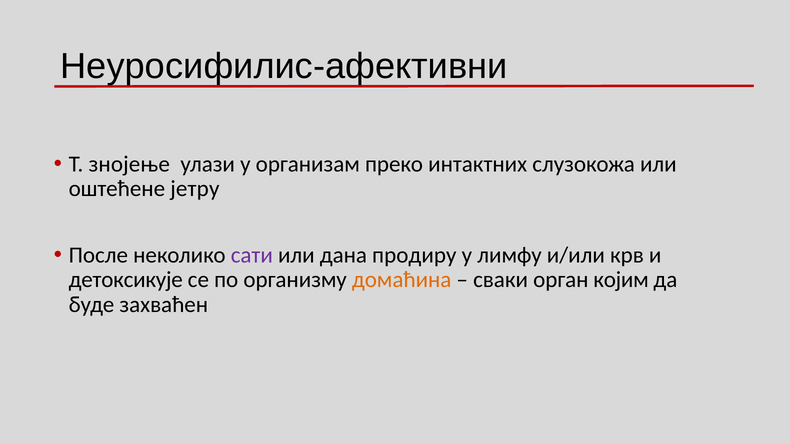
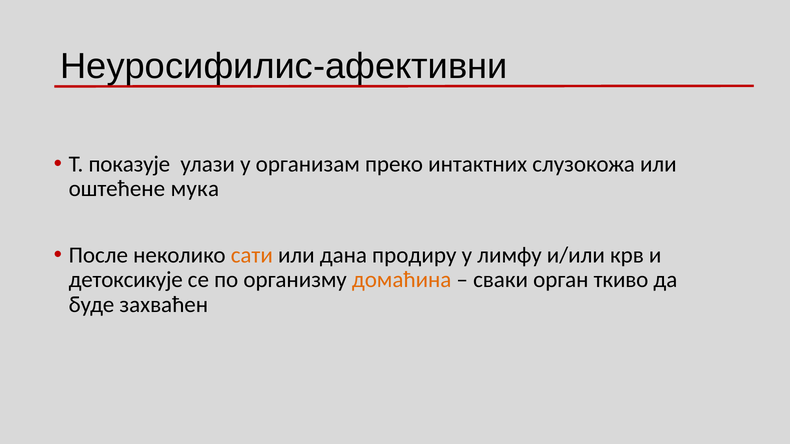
знојење: знојење -> показује
јетру: јетру -> мука
сати colour: purple -> orange
којим: којим -> ткиво
